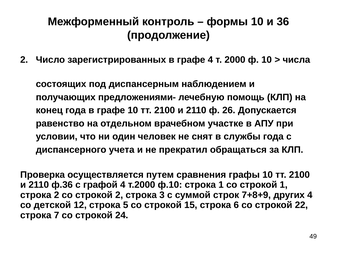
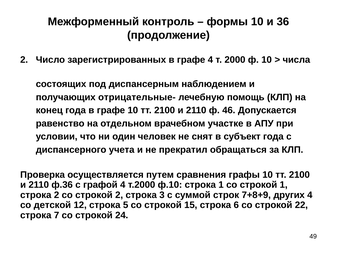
предложениями-: предложениями- -> отрицательные-
26: 26 -> 46
службы: службы -> субъект
